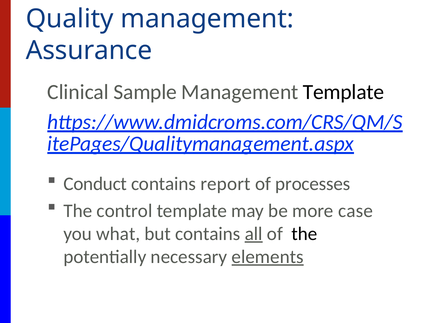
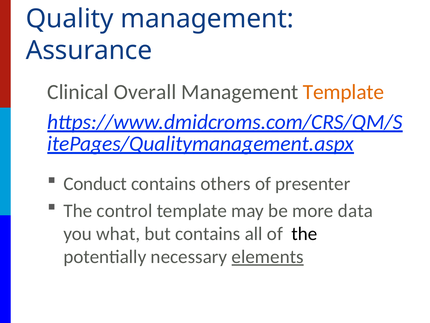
Sample: Sample -> Overall
Template at (343, 92) colour: black -> orange
report: report -> others
processes: processes -> presenter
case: case -> data
all underline: present -> none
